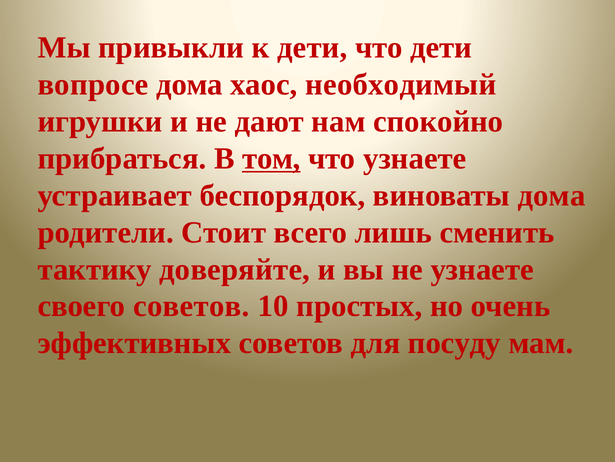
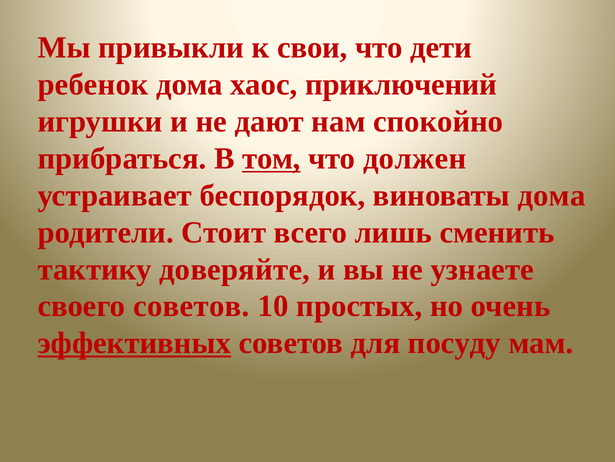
к дети: дети -> свои
вопросе: вопросе -> ребенок
необходимый: необходимый -> приключений
что узнаете: узнаете -> должен
эффективных underline: none -> present
